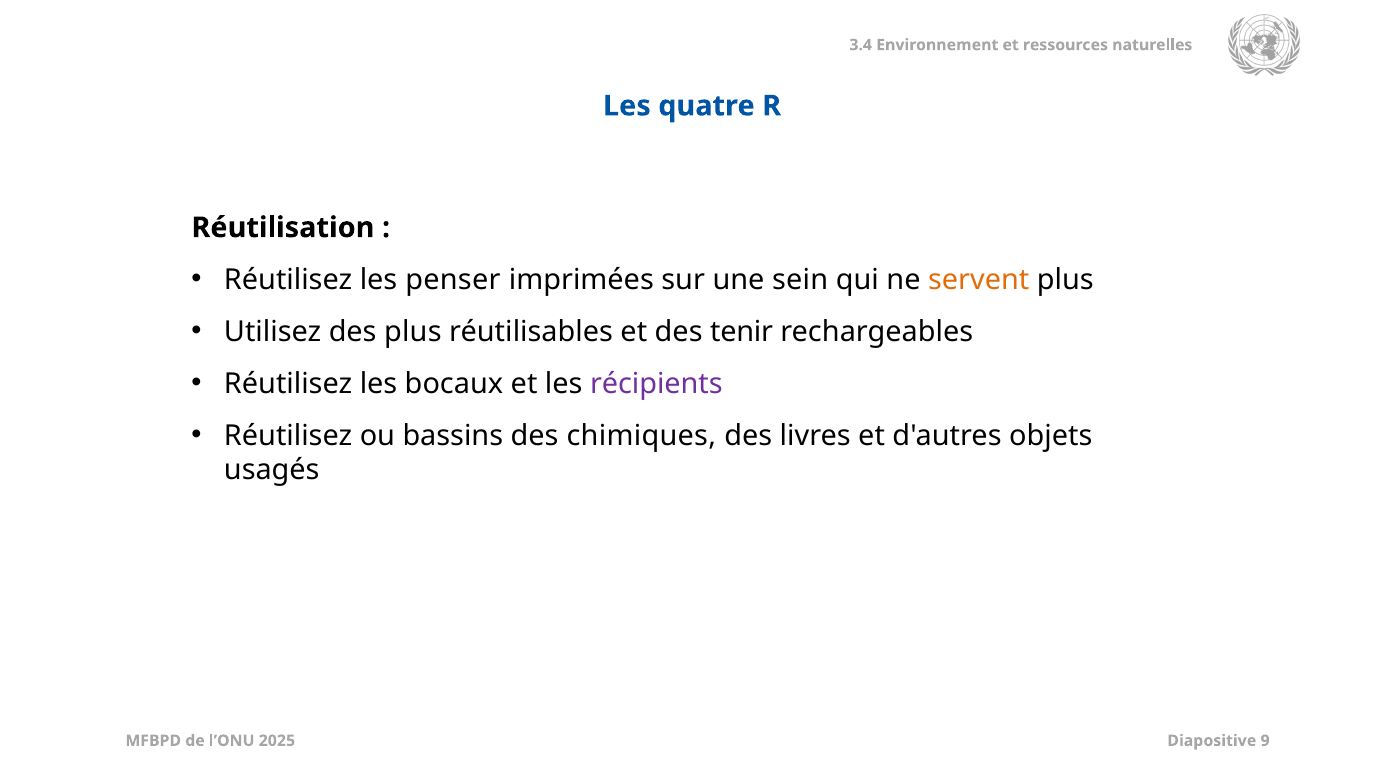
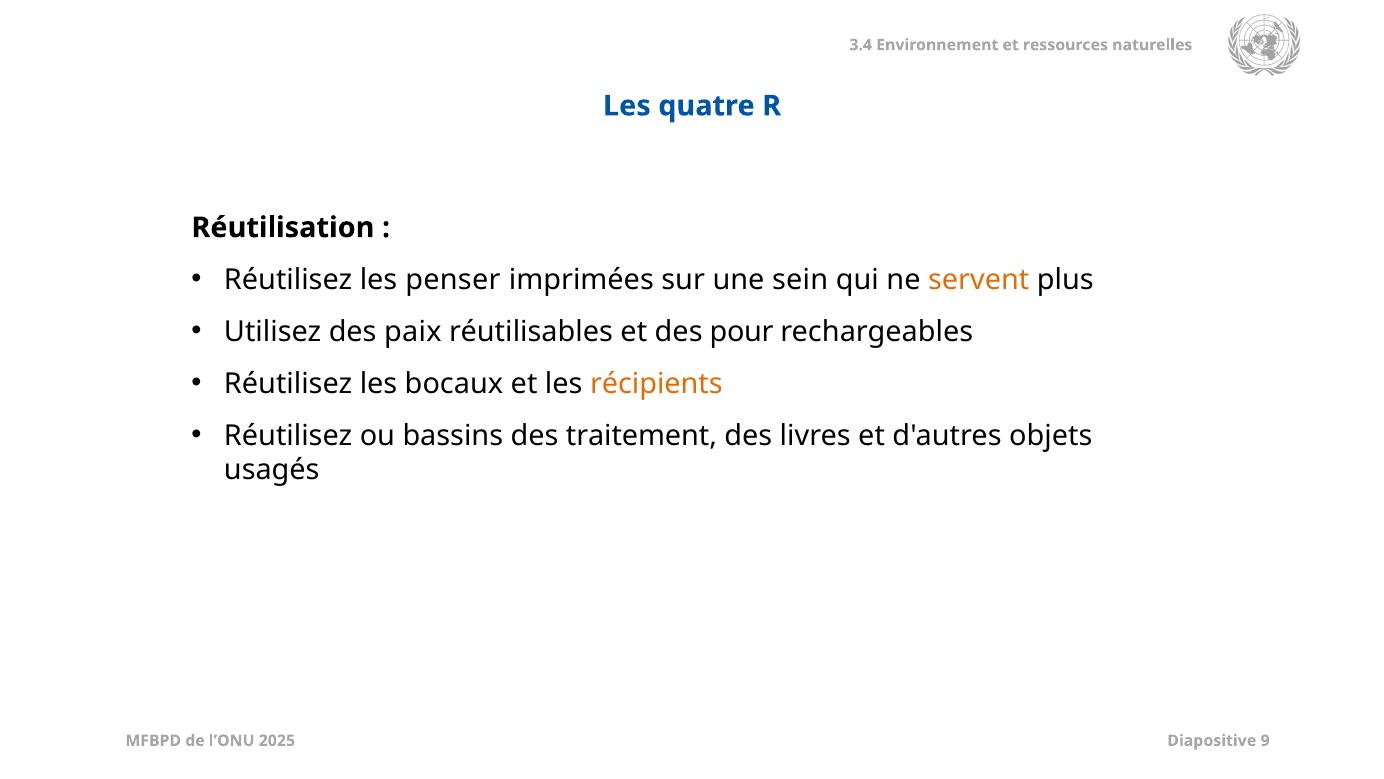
des plus: plus -> paix
tenir: tenir -> pour
récipients colour: purple -> orange
chimiques: chimiques -> traitement
